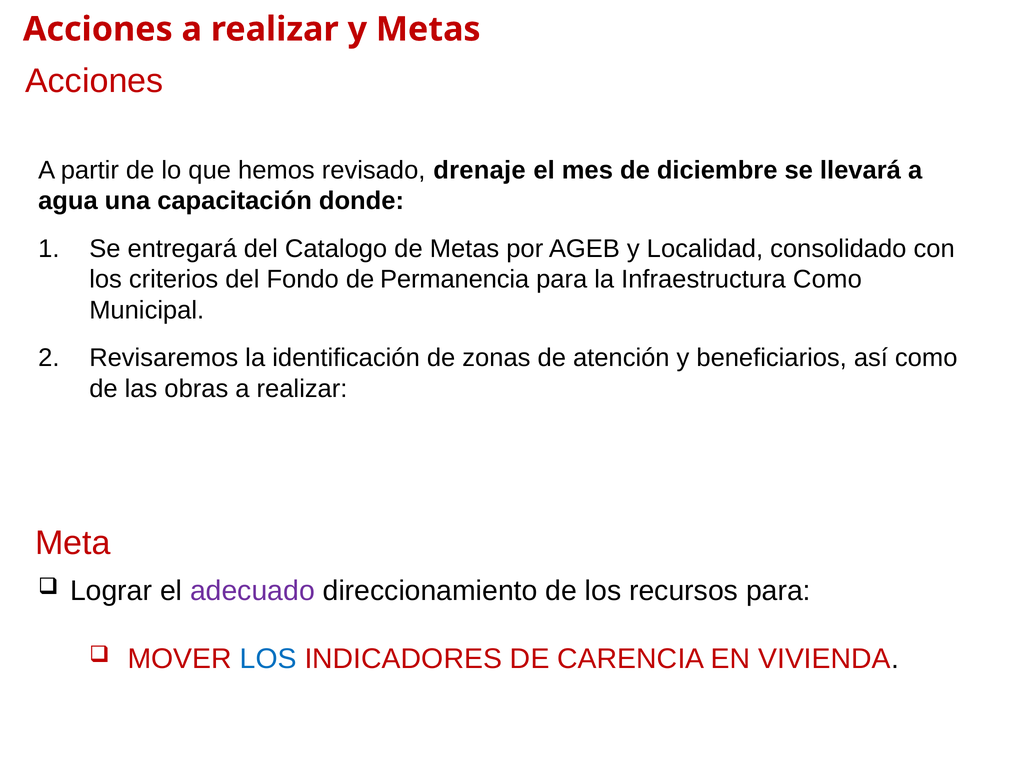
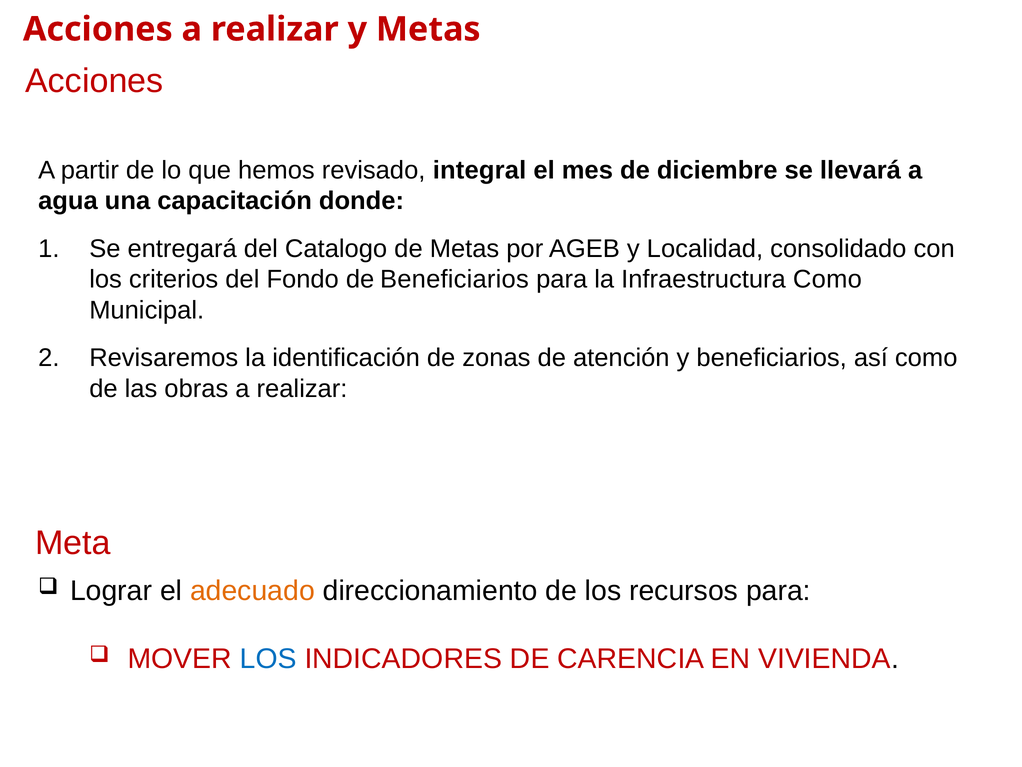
drenaje: drenaje -> integral
de Permanencia: Permanencia -> Beneficiarios
adecuado colour: purple -> orange
